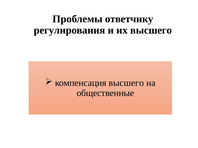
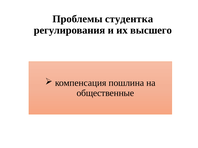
ответчику: ответчику -> студентка
компенсация высшего: высшего -> пошлина
